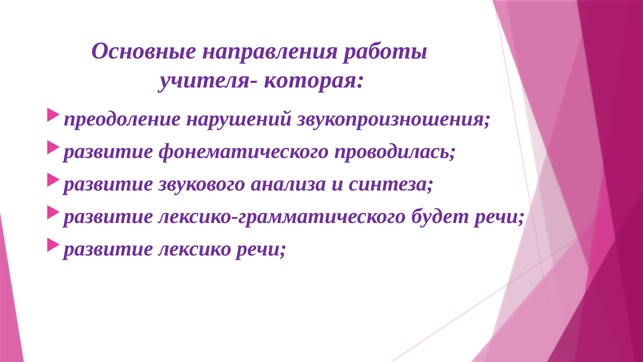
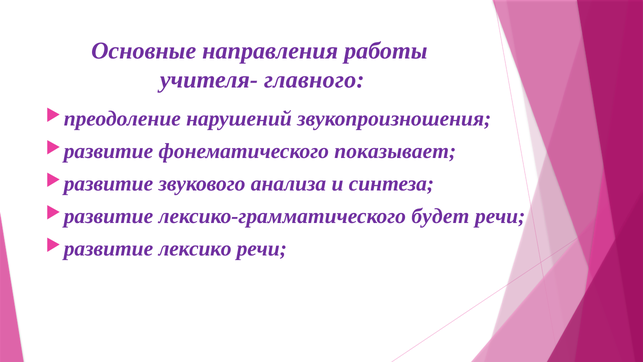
которая: которая -> главного
проводилась: проводилась -> показывает
